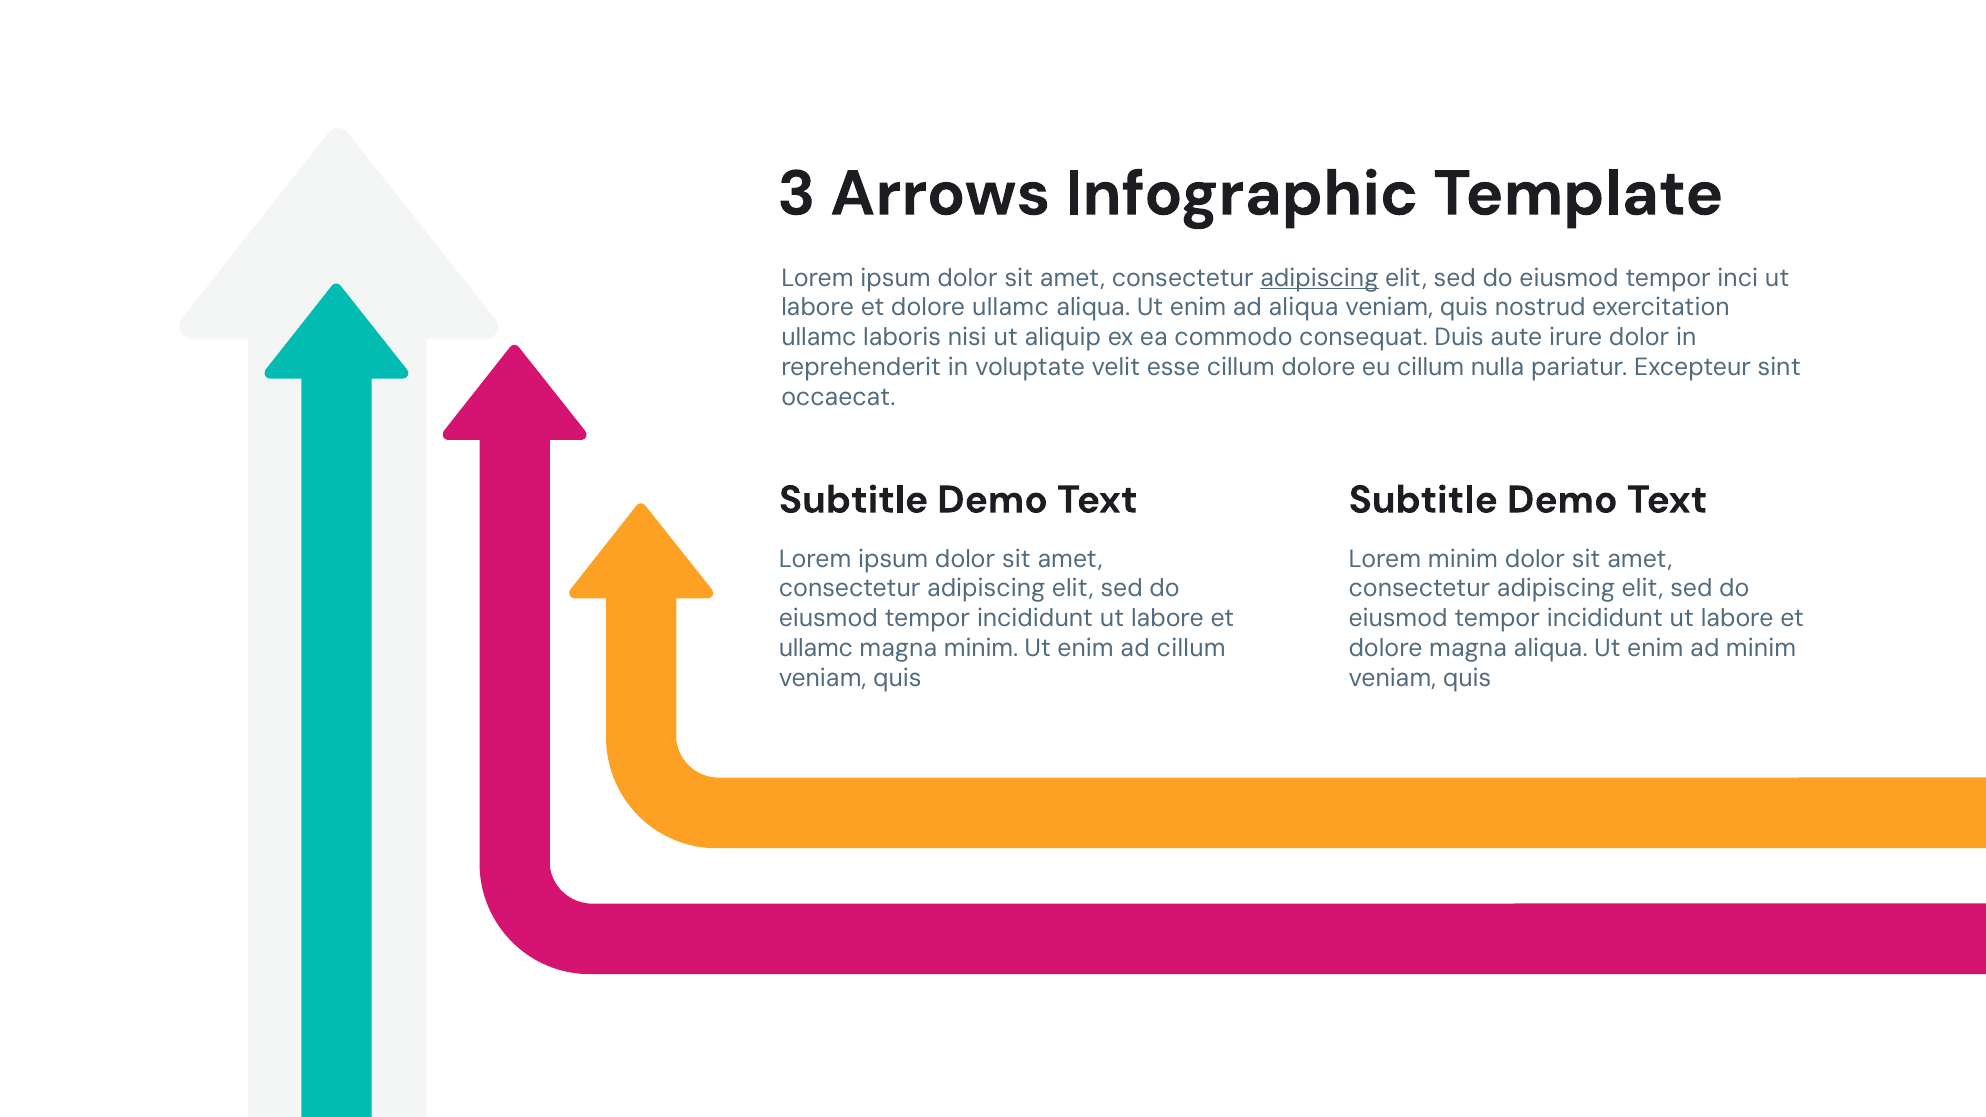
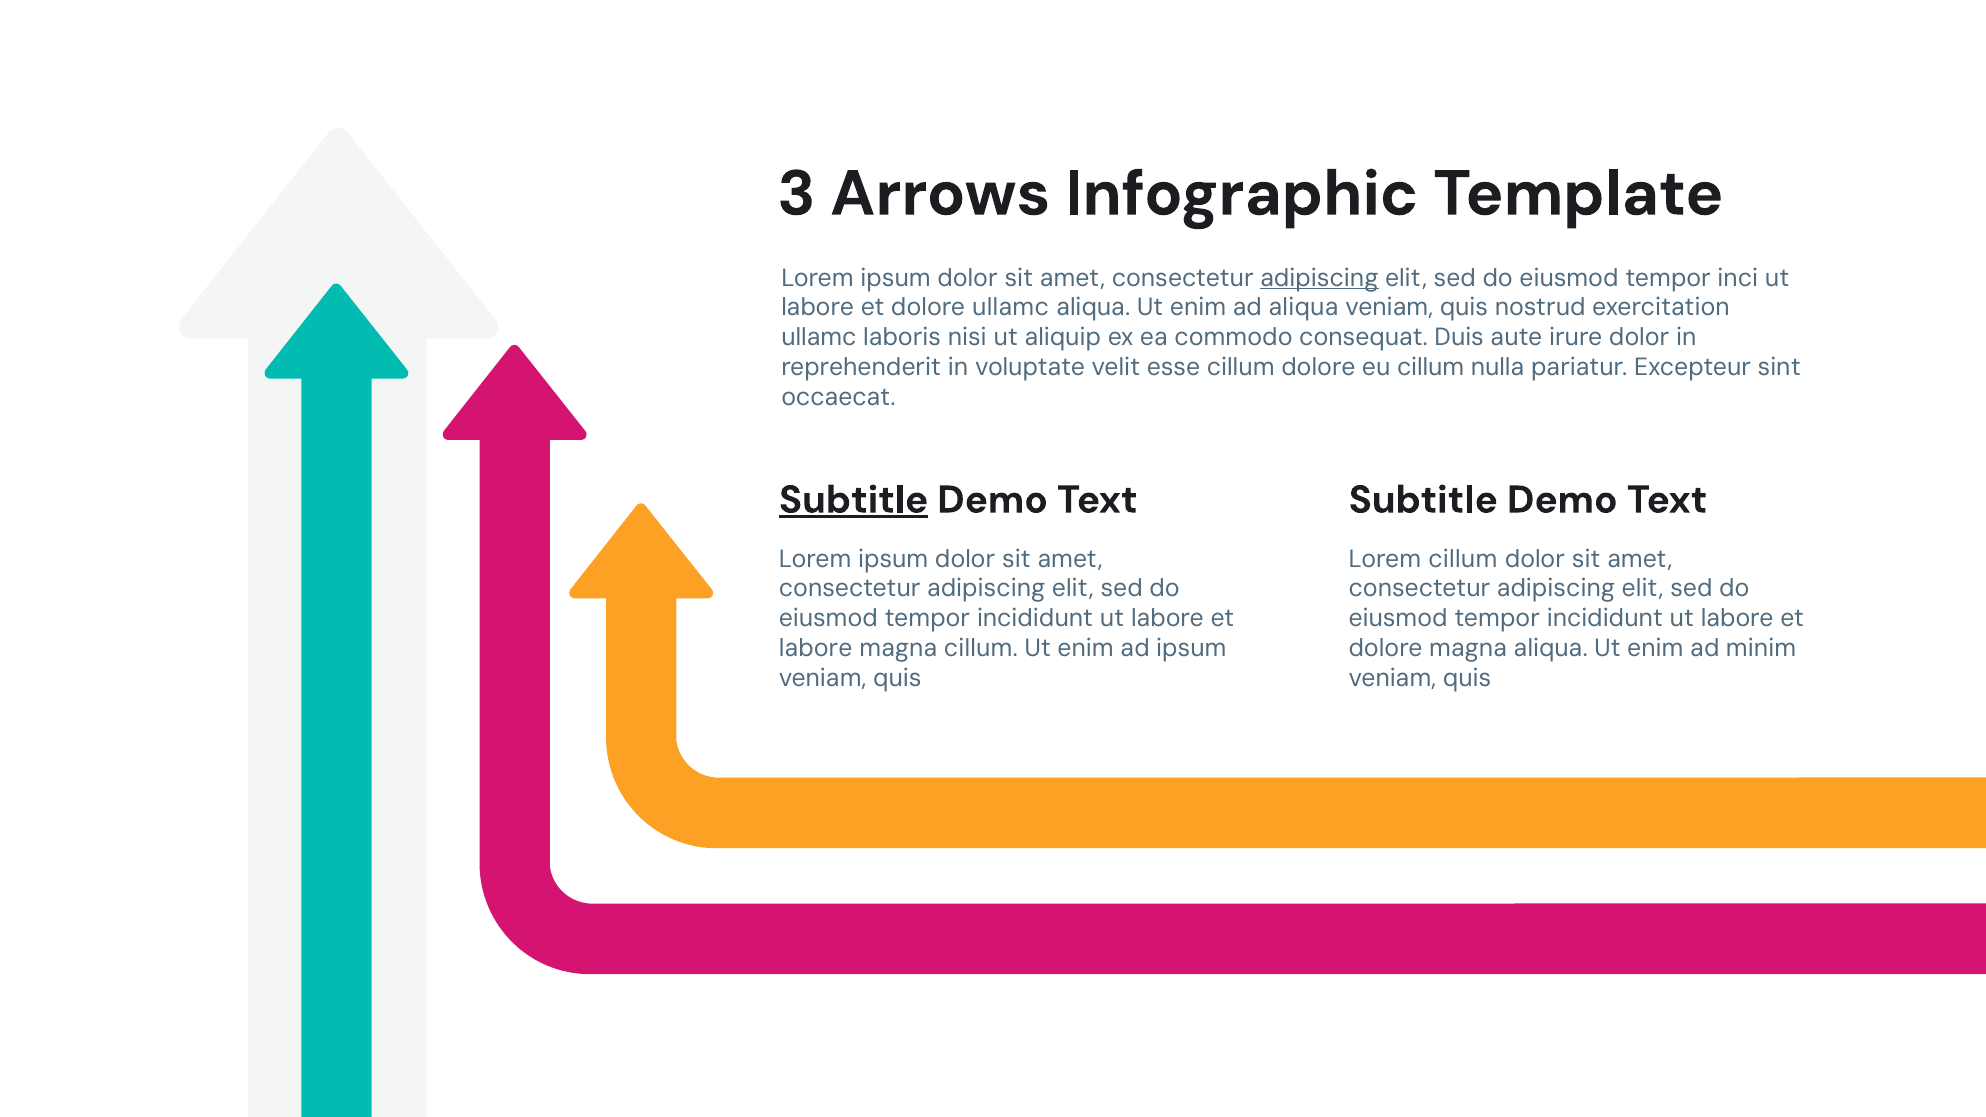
Subtitle at (854, 500) underline: none -> present
Lorem minim: minim -> cillum
ullamc at (816, 649): ullamc -> labore
magna minim: minim -> cillum
ad cillum: cillum -> ipsum
